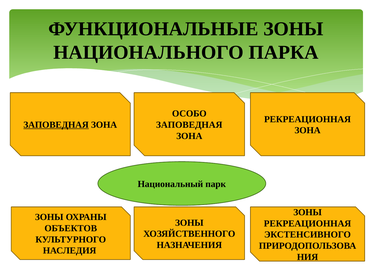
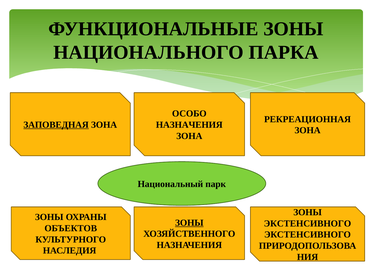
ЗАПОВЕДНАЯ at (189, 125): ЗАПОВЕДНАЯ -> НАЗНАЧЕНИЯ
ЗОНЫ at (189, 223) underline: none -> present
РЕКРЕАЦИОННАЯ at (307, 223): РЕКРЕАЦИОННАЯ -> ЭКСТЕНСИВНОГО
